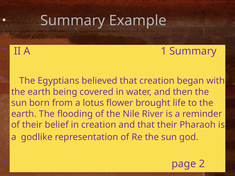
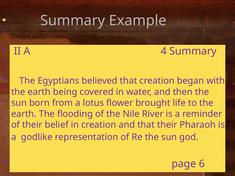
1: 1 -> 4
2: 2 -> 6
